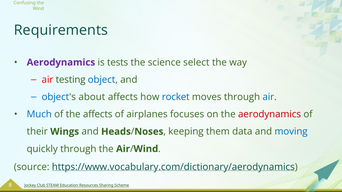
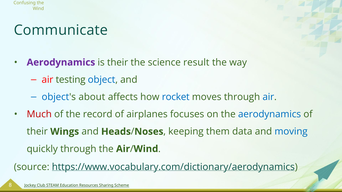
Requirements: Requirements -> Communicate
is tests: tests -> their
select: select -> result
Much colour: blue -> red
the affects: affects -> record
aerodynamics at (270, 114) colour: red -> blue
